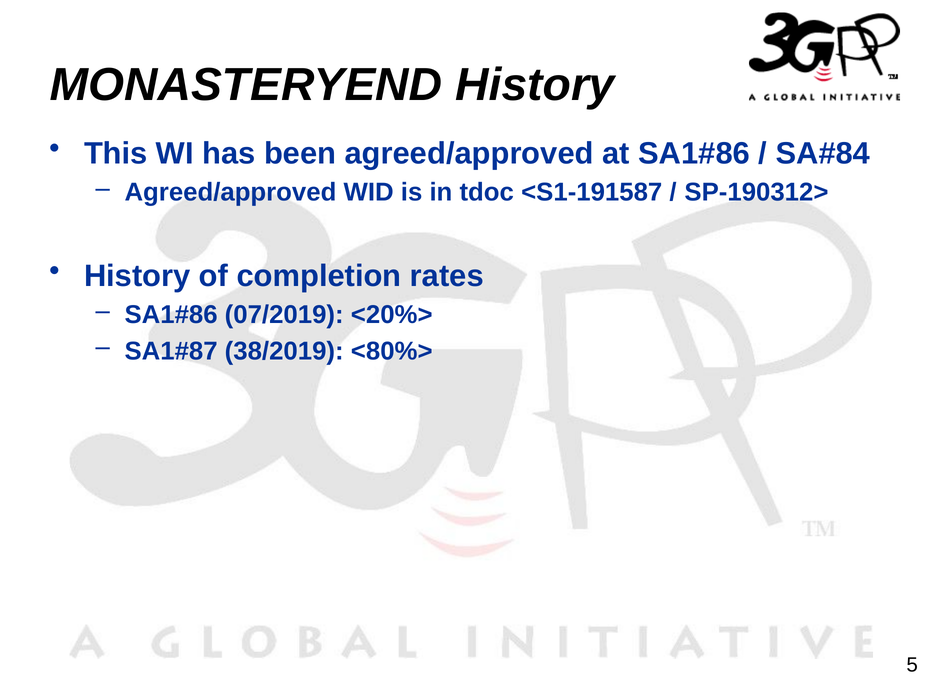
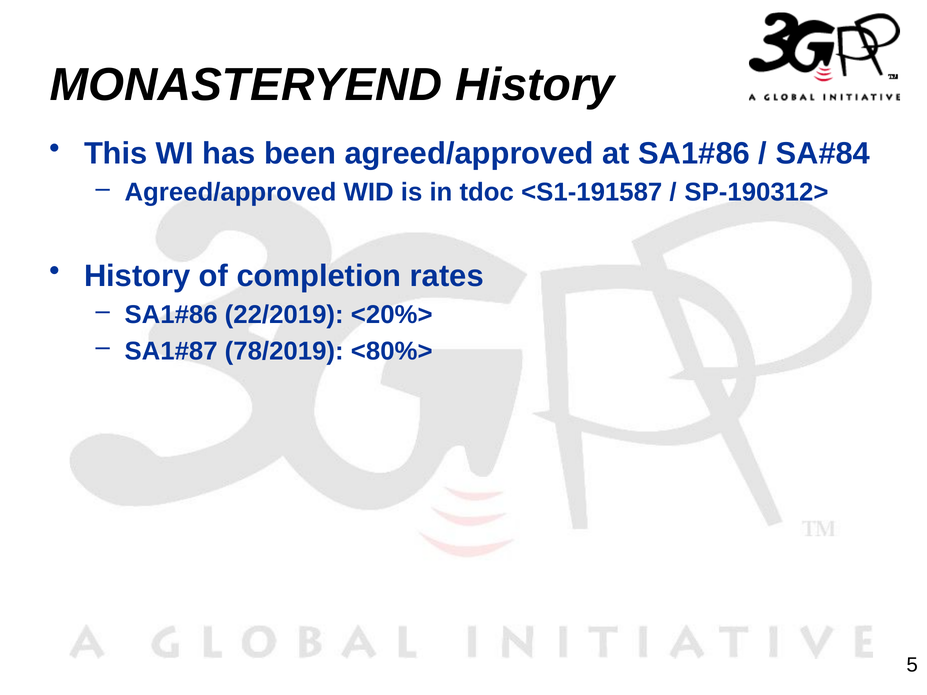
07/2019: 07/2019 -> 22/2019
38/2019: 38/2019 -> 78/2019
